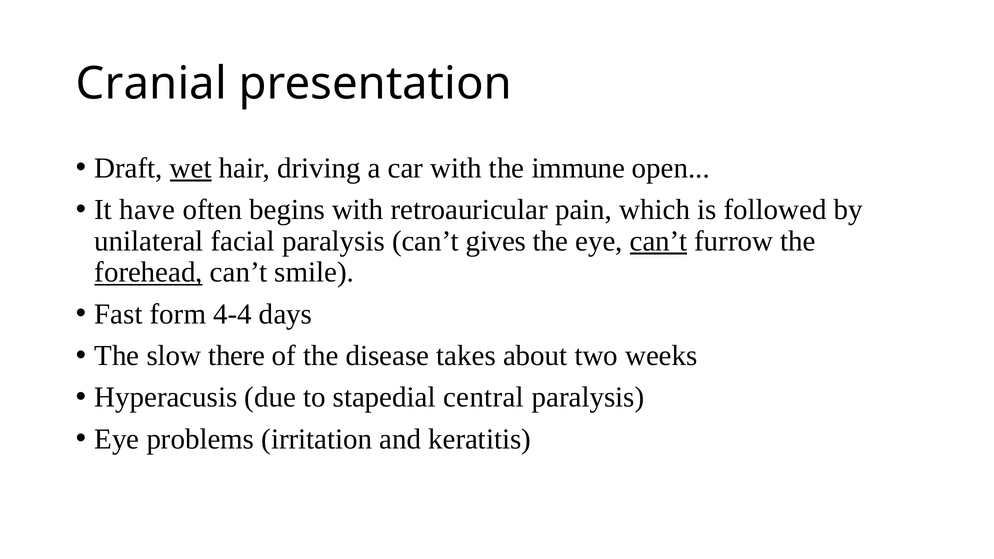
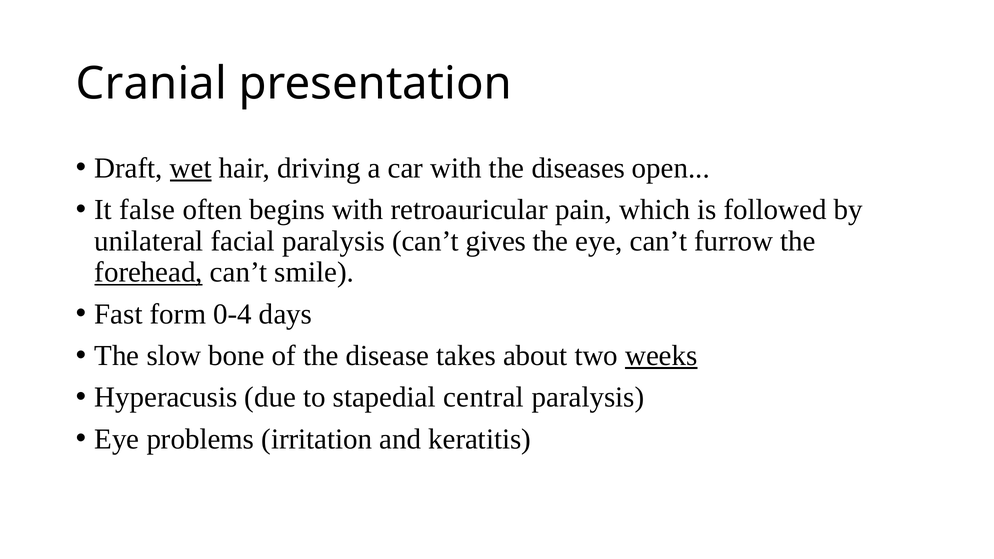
immune: immune -> diseases
have: have -> false
can’t at (659, 241) underline: present -> none
4-4: 4-4 -> 0-4
there: there -> bone
weeks underline: none -> present
